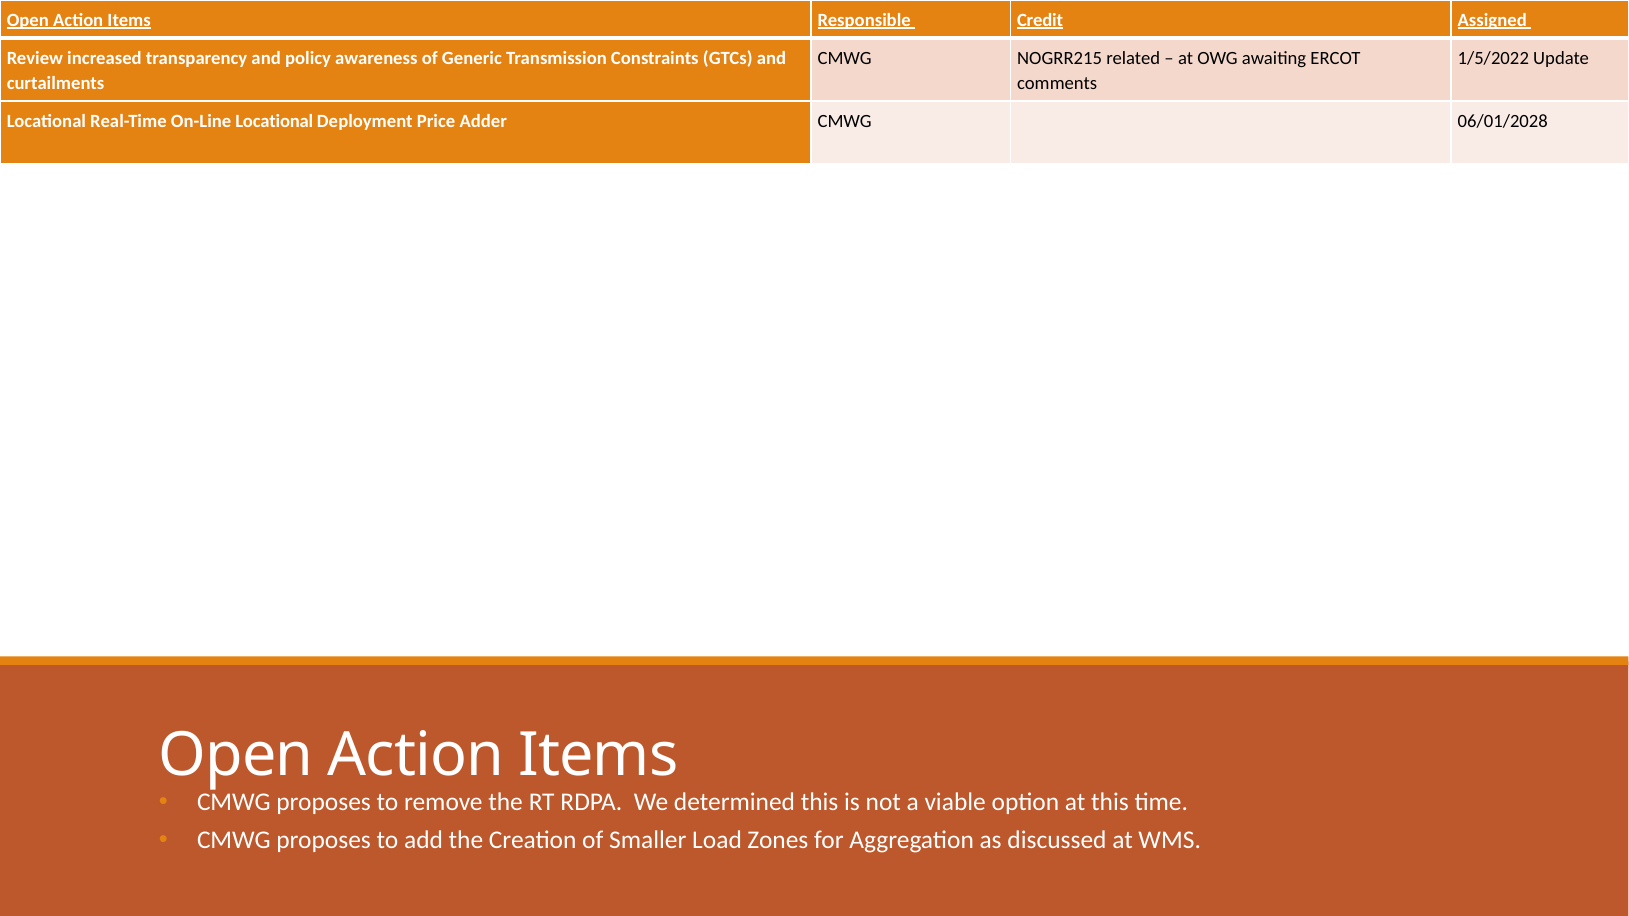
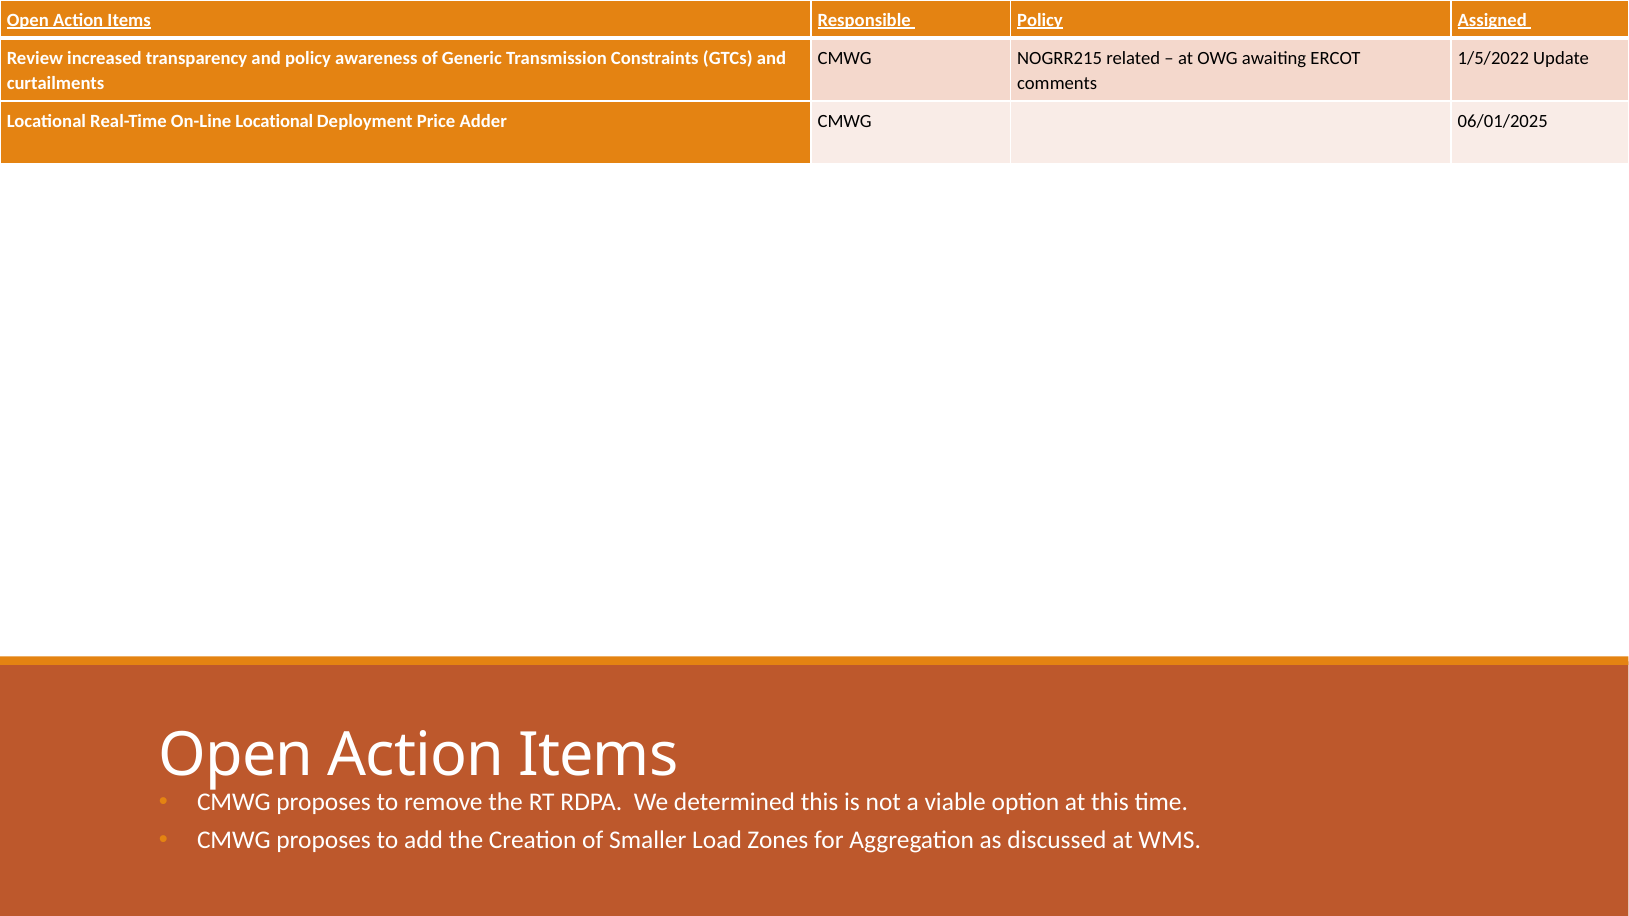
Responsible Credit: Credit -> Policy
06/01/2028: 06/01/2028 -> 06/01/2025
